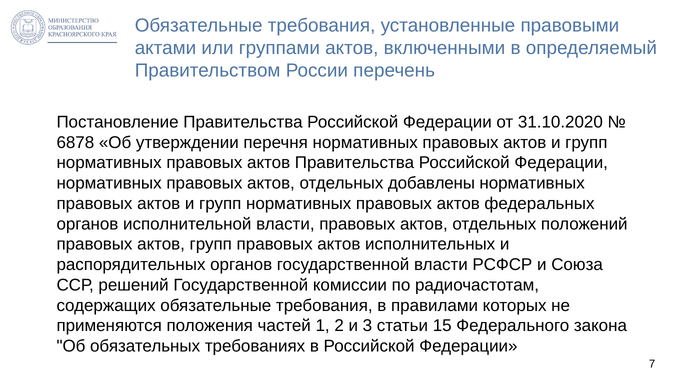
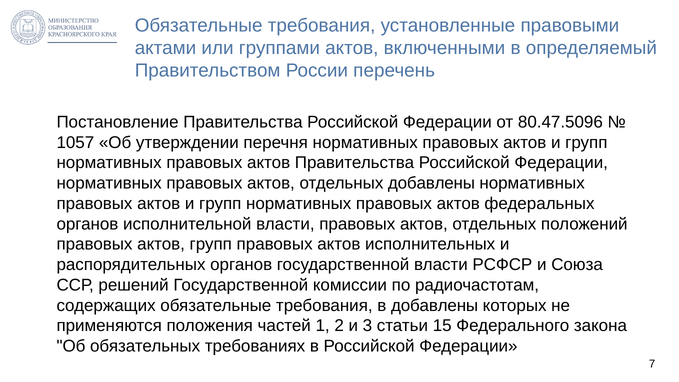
31.10.2020: 31.10.2020 -> 80.47.5096
6878: 6878 -> 1057
в правилами: правилами -> добавлены
